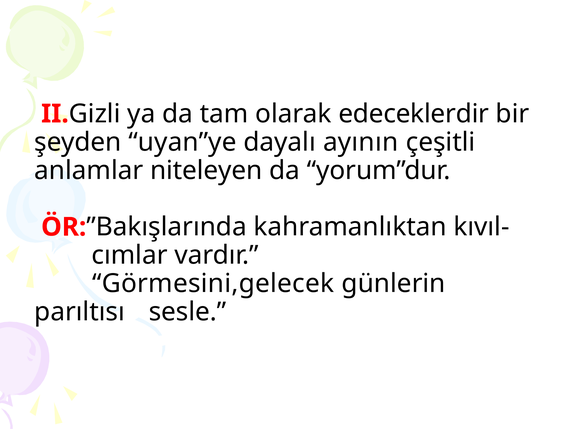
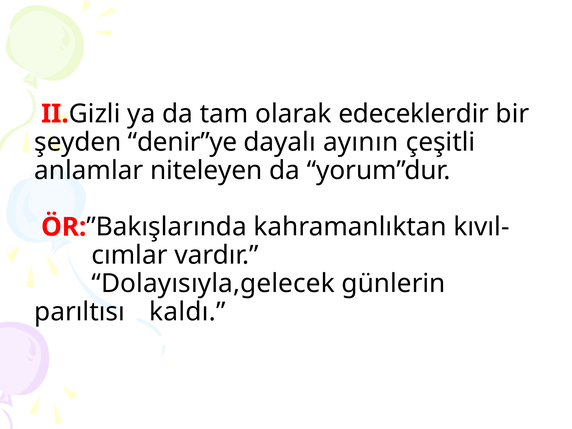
uyan”ye: uyan”ye -> denir”ye
Görmesini,gelecek: Görmesini,gelecek -> Dolayısıyla,gelecek
sesle: sesle -> kaldı
